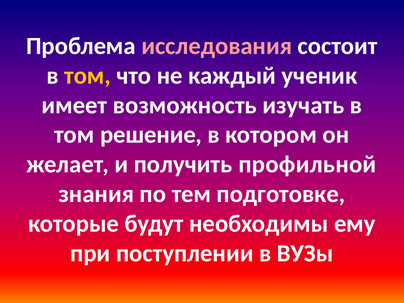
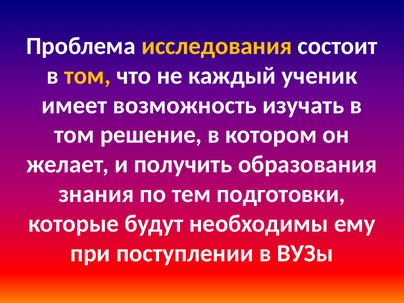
исследования colour: pink -> yellow
профильной: профильной -> образования
подготовке: подготовке -> подготовки
